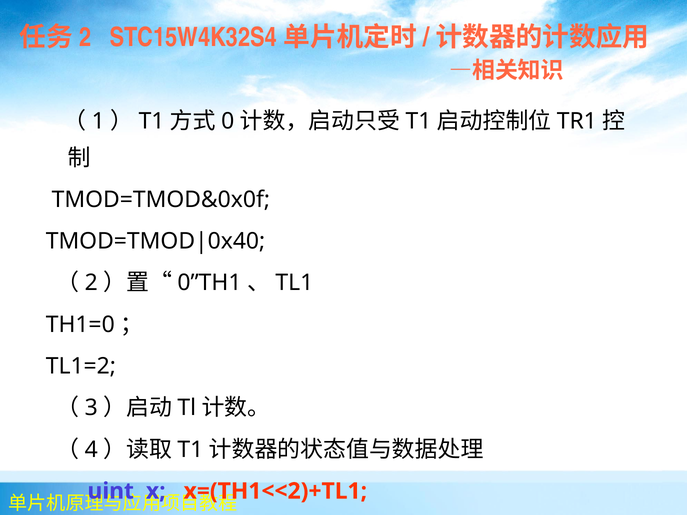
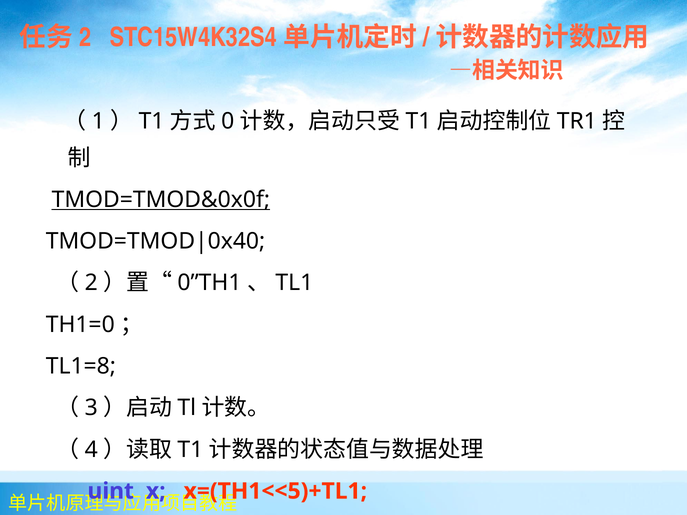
TMOD=TMOD&0x0f underline: none -> present
TL1=2: TL1=2 -> TL1=8
x=(TH1<<2)+TL1: x=(TH1<<2)+TL1 -> x=(TH1<<5)+TL1
